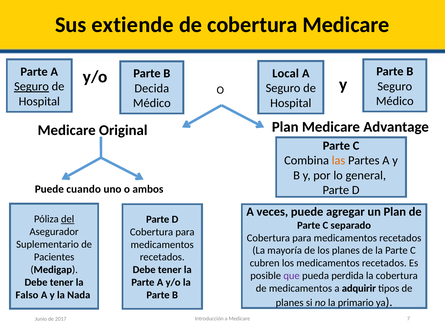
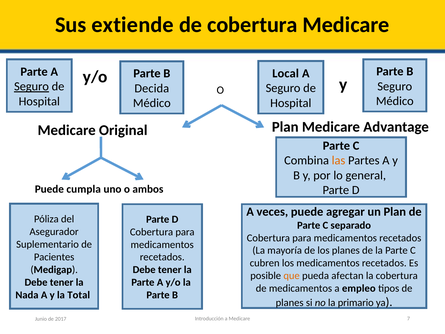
cuando: cuando -> cumpla
del underline: present -> none
que colour: purple -> orange
perdida: perdida -> afectan
adquirir: adquirir -> empleo
Falso: Falso -> Nada
Nada: Nada -> Total
